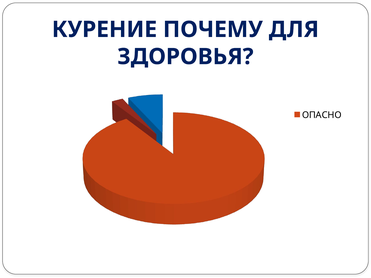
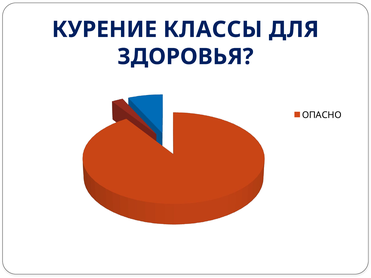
ПОЧЕМУ: ПОЧЕМУ -> КЛАССЫ
